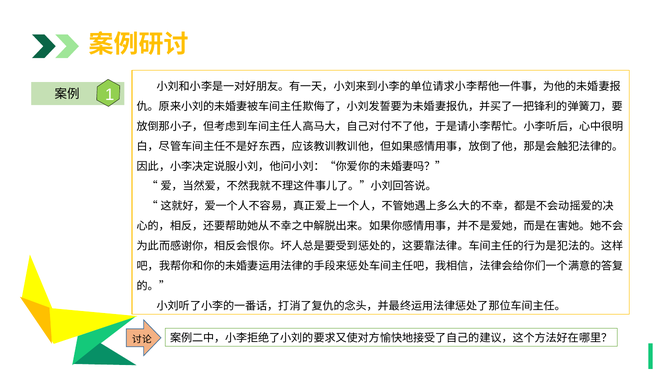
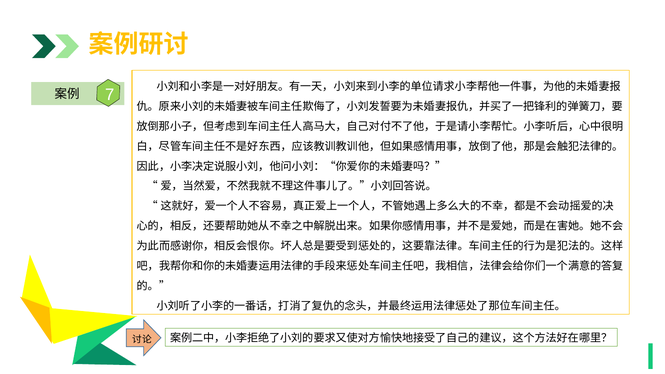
1 at (110, 95): 1 -> 7
